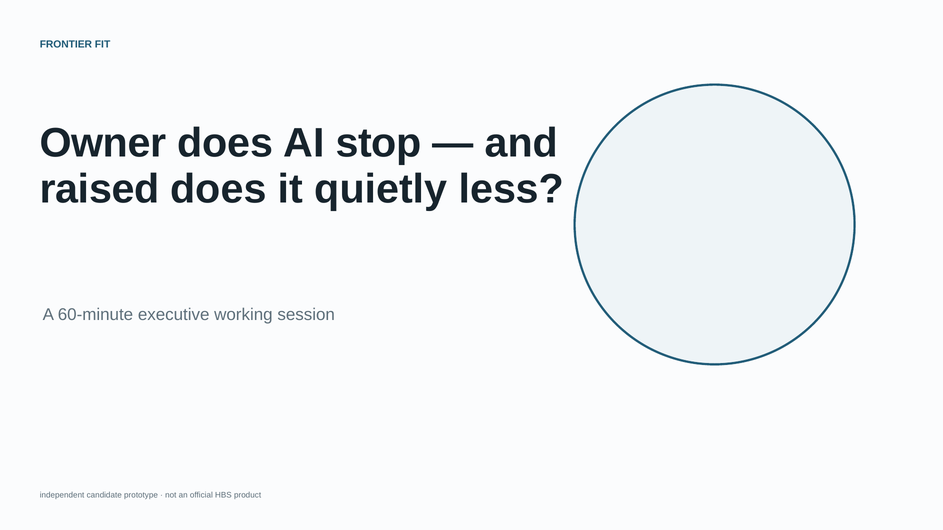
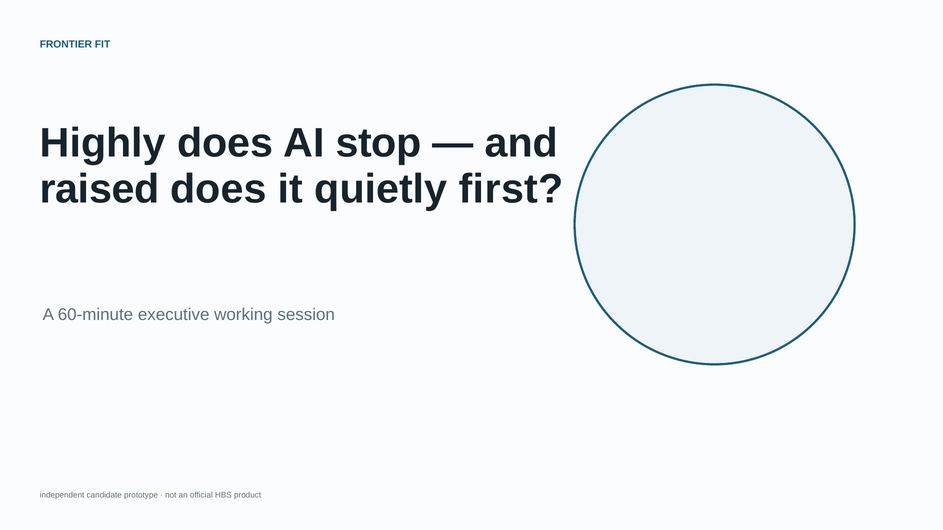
Owner: Owner -> Highly
less: less -> first
